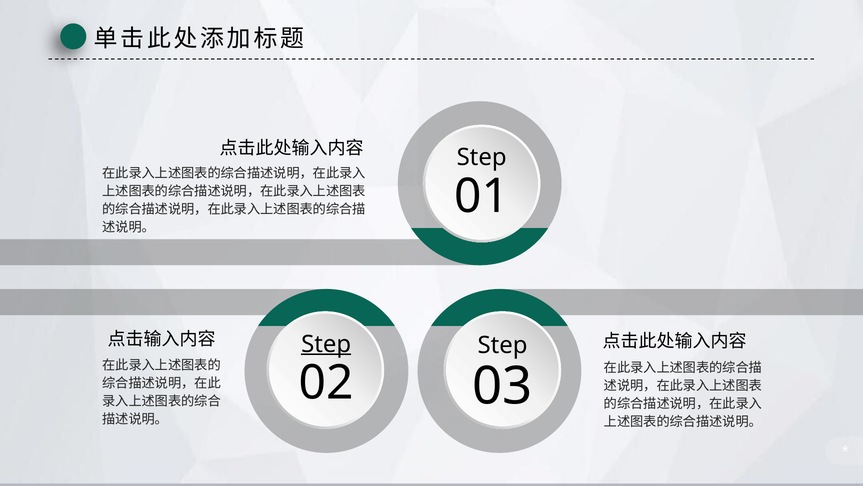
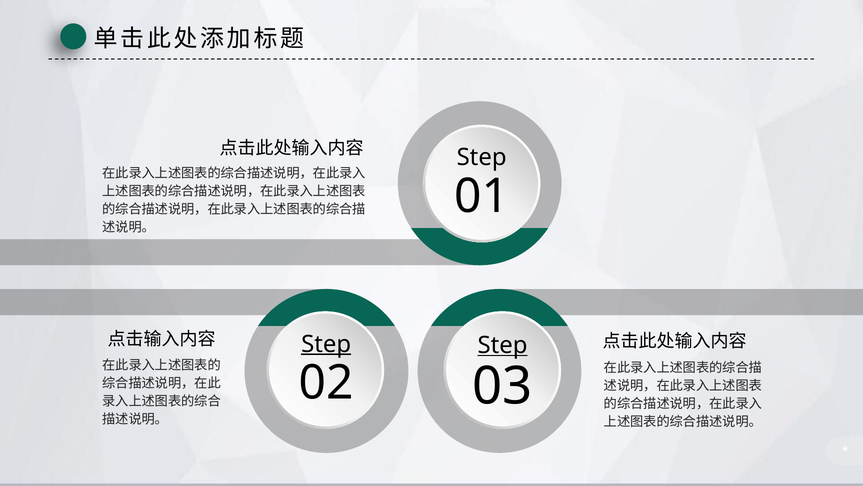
Step at (503, 345) underline: none -> present
